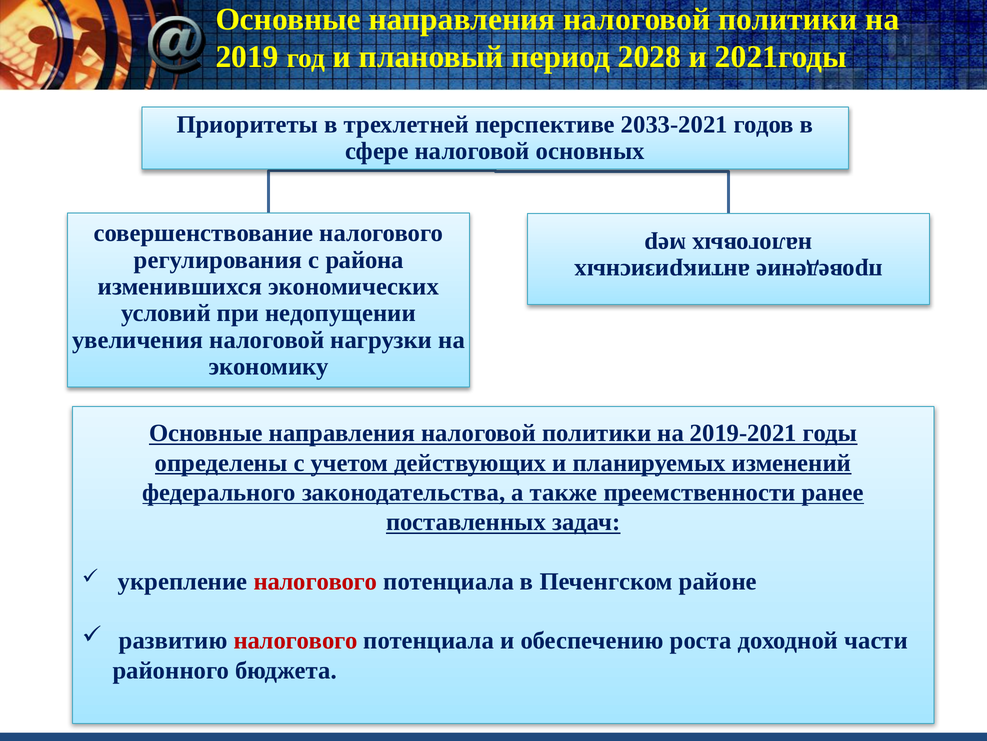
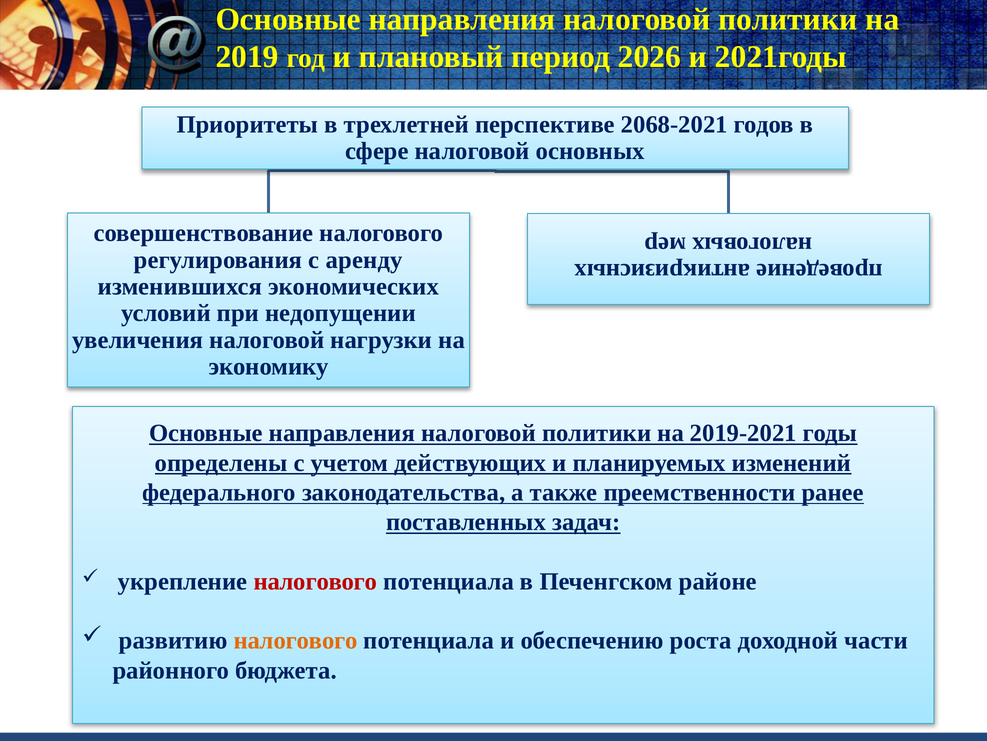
2028: 2028 -> 2026
2033-2021: 2033-2021 -> 2068-2021
района: района -> аренду
налогового at (296, 640) colour: red -> orange
